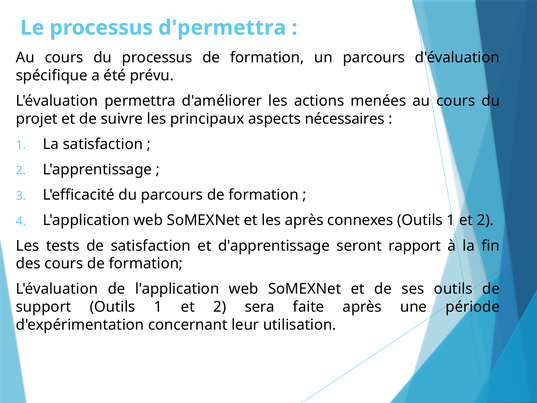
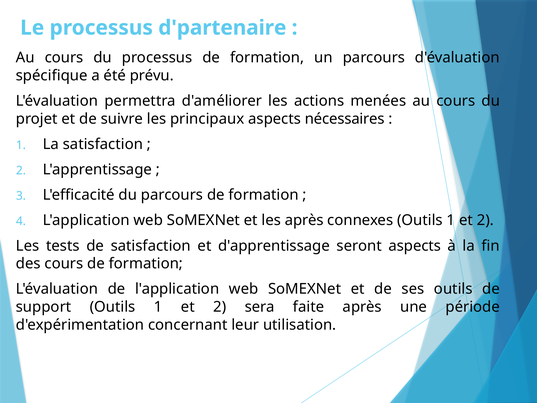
d'permettra: d'permettra -> d'partenaire
seront rapport: rapport -> aspects
